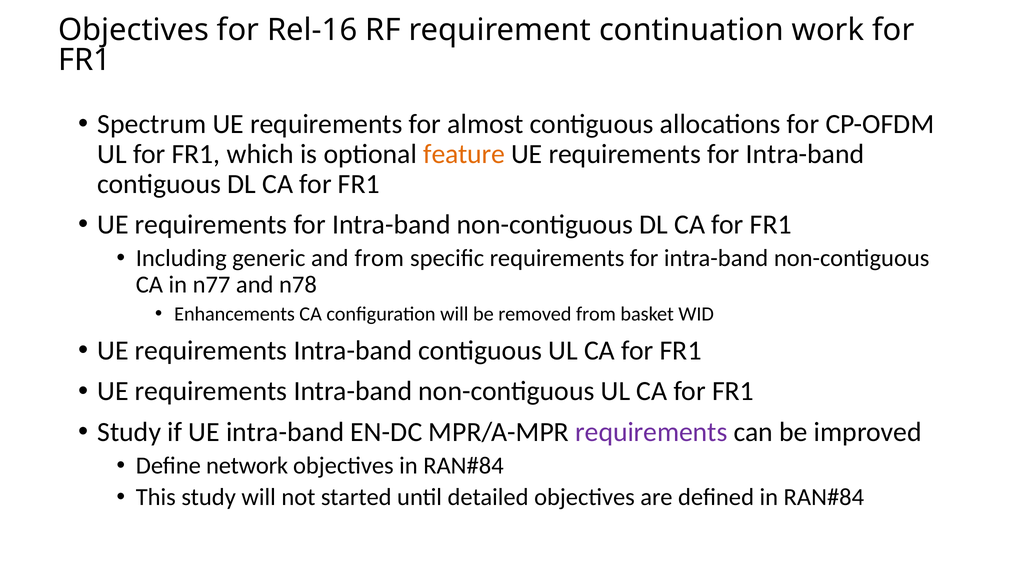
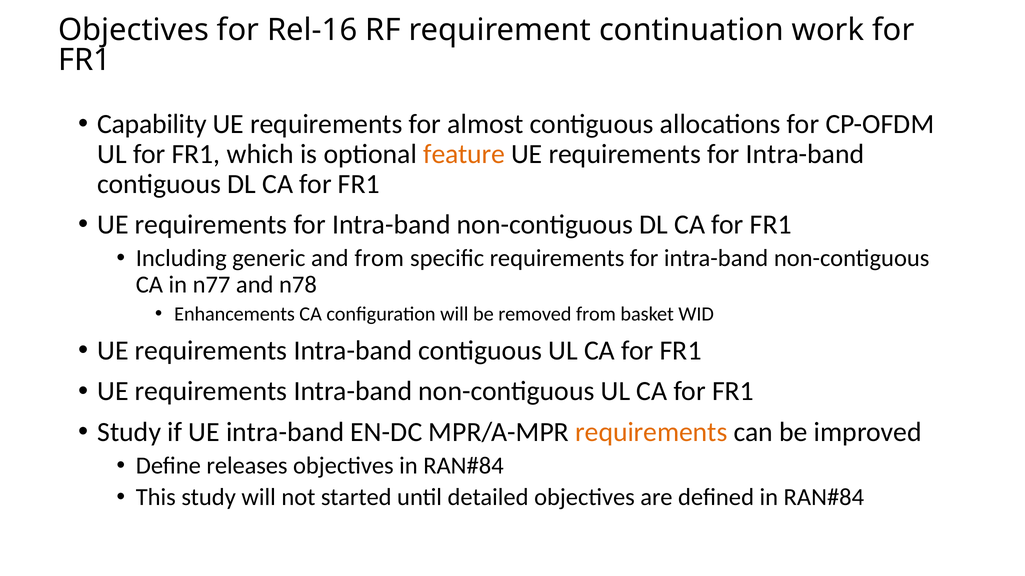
Spectrum: Spectrum -> Capability
requirements at (651, 432) colour: purple -> orange
network: network -> releases
